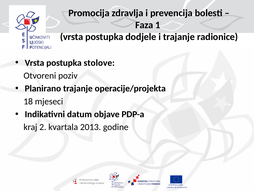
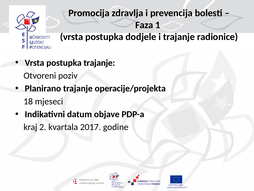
postupka stolove: stolove -> trajanje
2013: 2013 -> 2017
